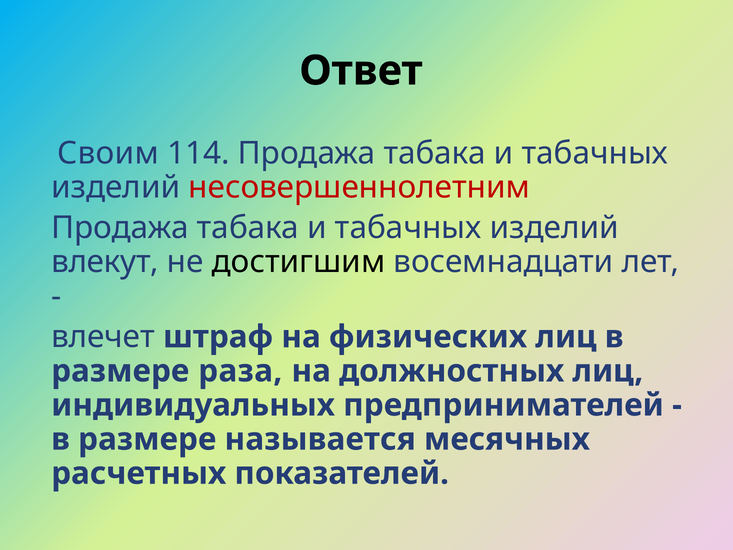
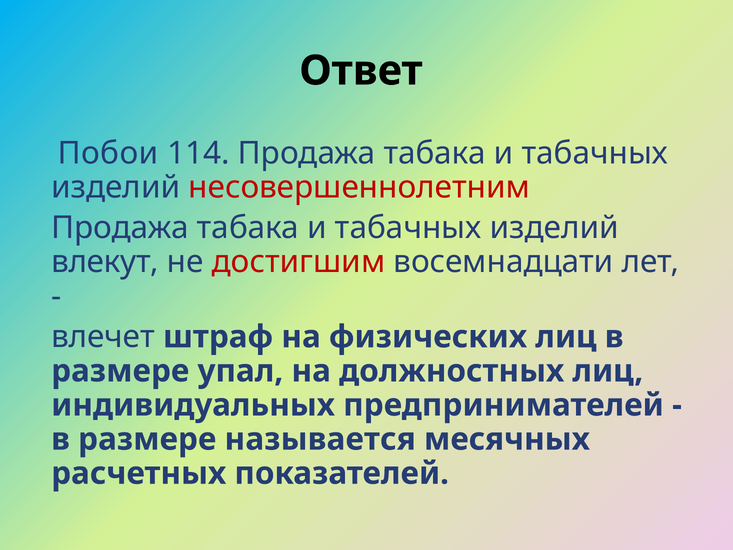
Своим: Своим -> Побои
достигшим colour: black -> red
раза: раза -> упал
